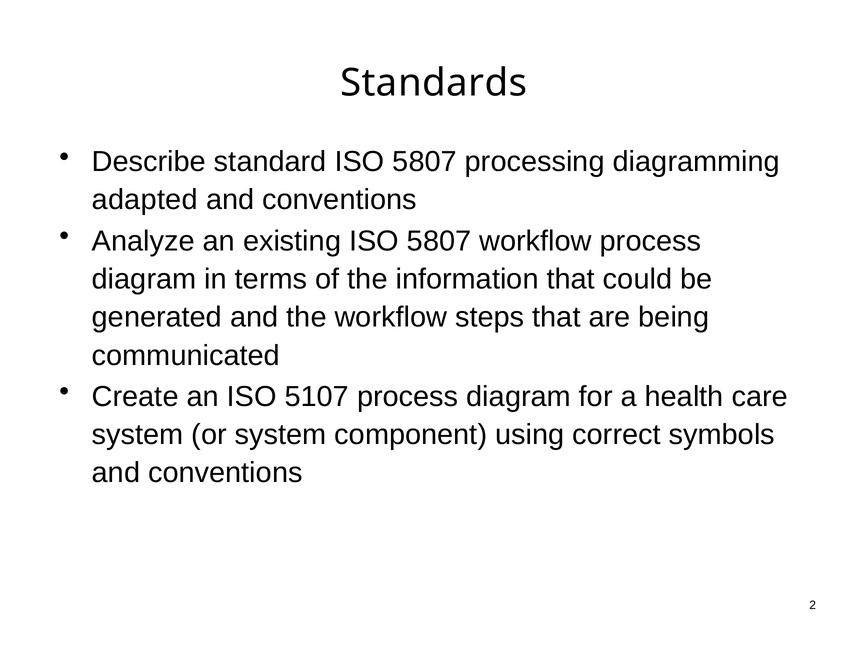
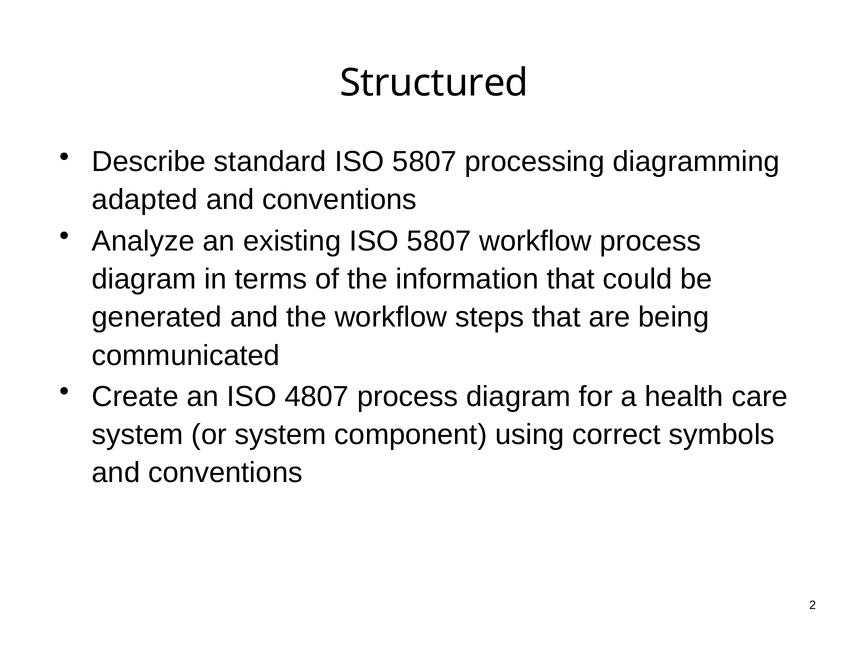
Standards: Standards -> Structured
5107: 5107 -> 4807
